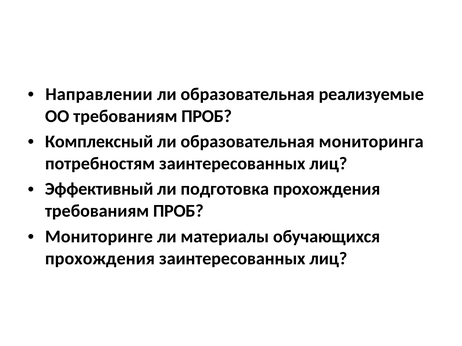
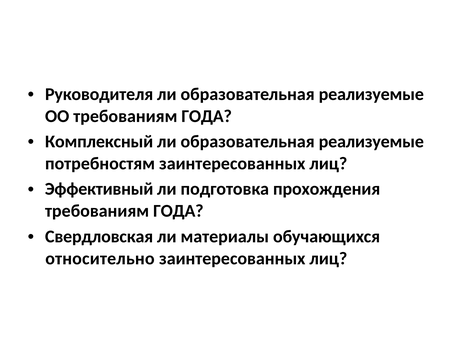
Направлении: Направлении -> Руководителя
ОО требованиям ПРОБ: ПРОБ -> ГОДА
мониторинга at (371, 142): мониторинга -> реализуемые
ПРОБ at (178, 211): ПРОБ -> ГОДА
Мониторинге: Мониторинге -> Свердловская
прохождения at (100, 259): прохождения -> относительно
